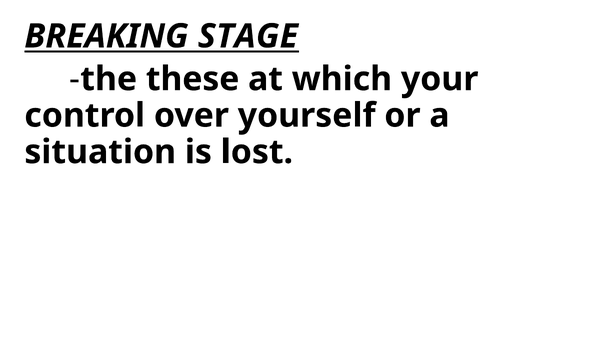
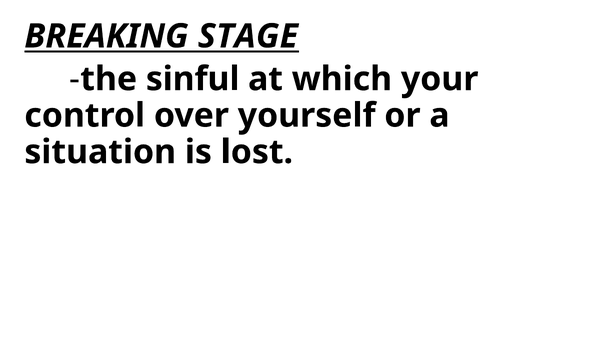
these: these -> sinful
